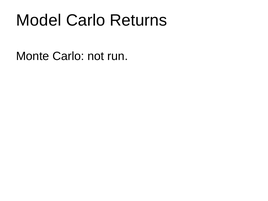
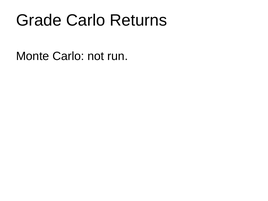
Model: Model -> Grade
